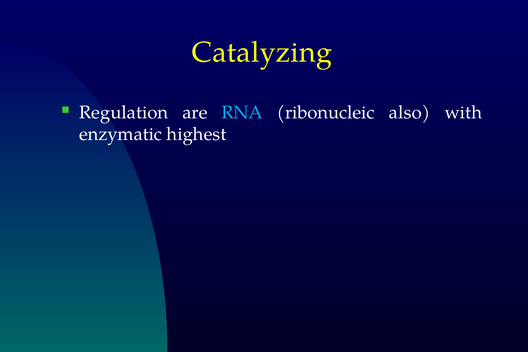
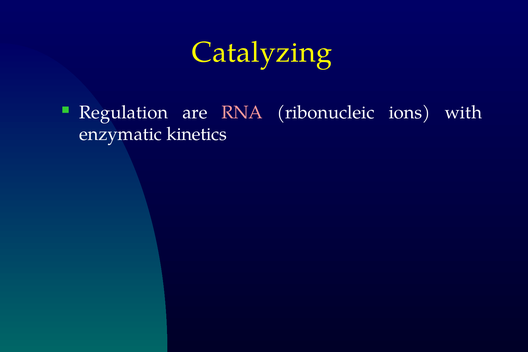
RNA colour: light blue -> pink
also: also -> ions
highest: highest -> kinetics
